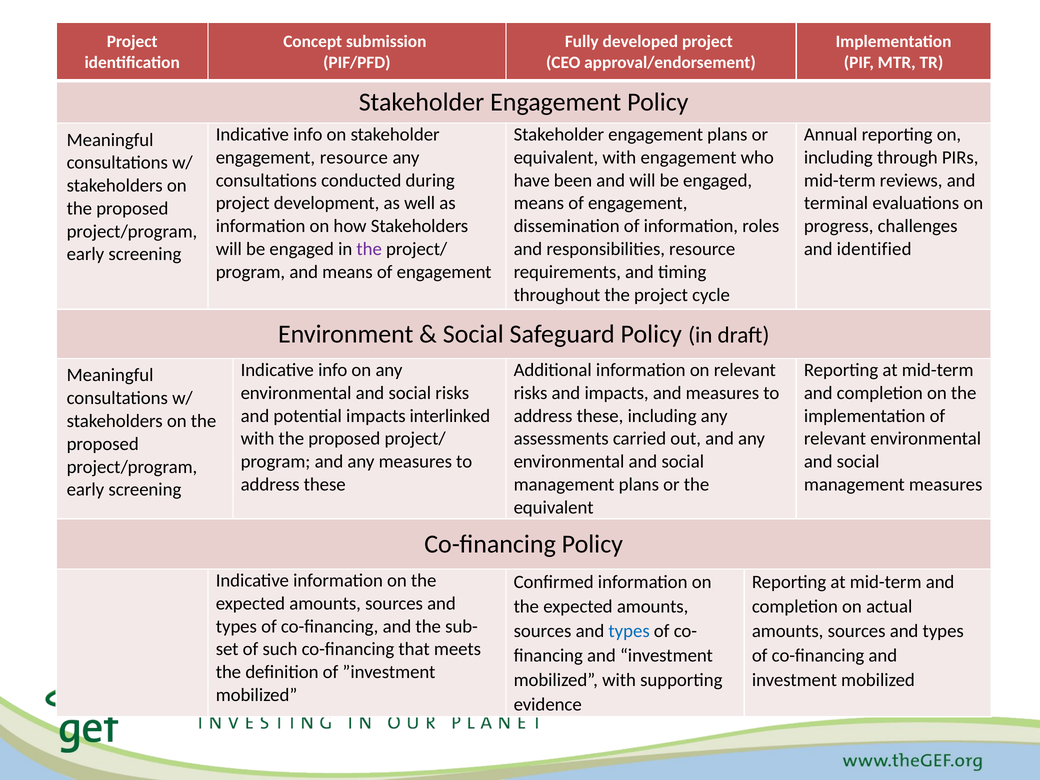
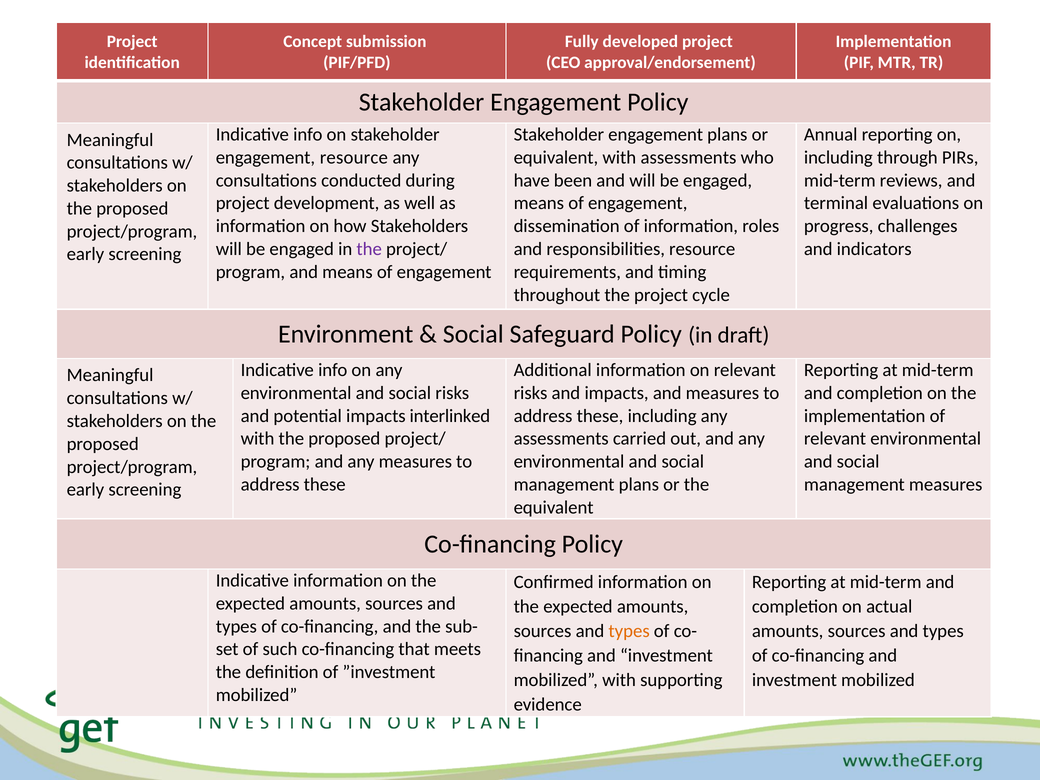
with engagement: engagement -> assessments
identified: identified -> indicators
types at (629, 631) colour: blue -> orange
